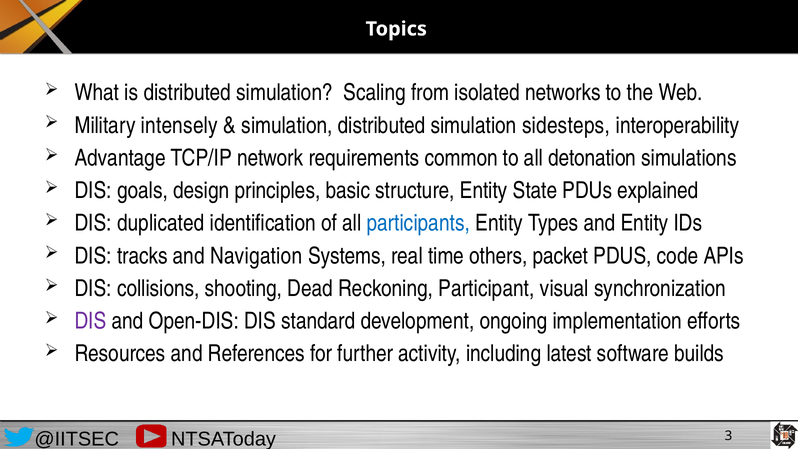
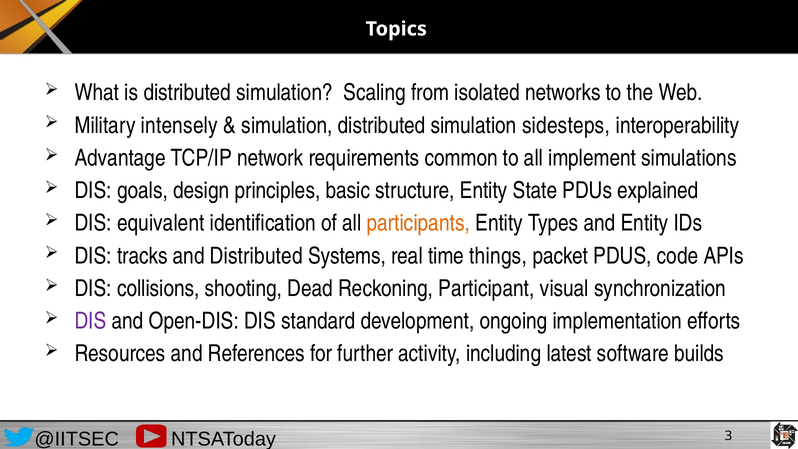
detonation: detonation -> implement
duplicated: duplicated -> equivalent
participants colour: blue -> orange
and Navigation: Navigation -> Distributed
others: others -> things
